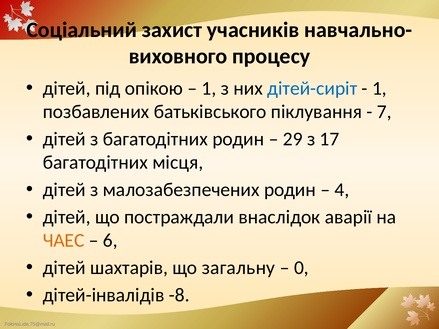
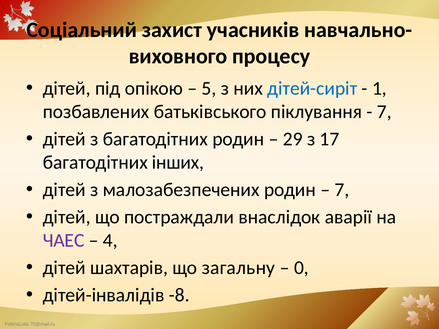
1 at (209, 88): 1 -> 5
місця: місця -> інших
4 at (342, 190): 4 -> 7
ЧАЕС colour: orange -> purple
6: 6 -> 4
